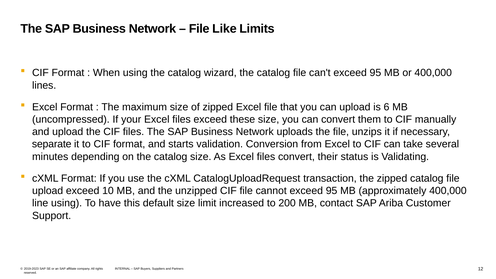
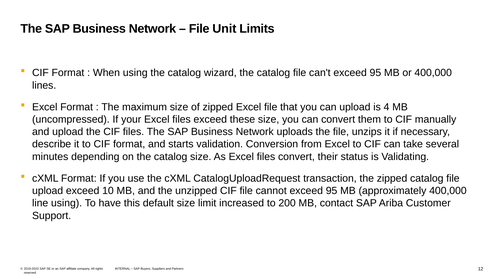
Like: Like -> Unit
6: 6 -> 4
separate: separate -> describe
